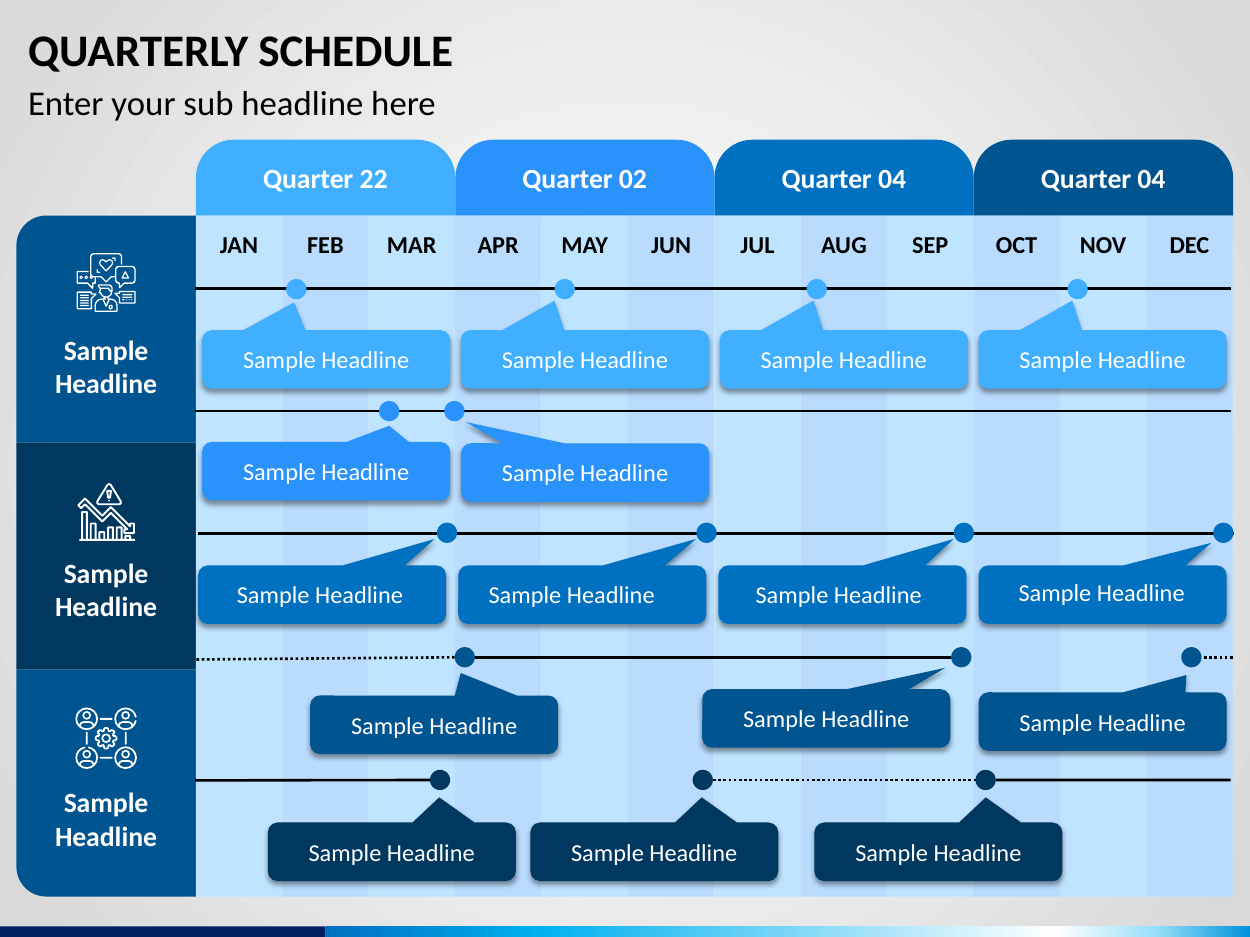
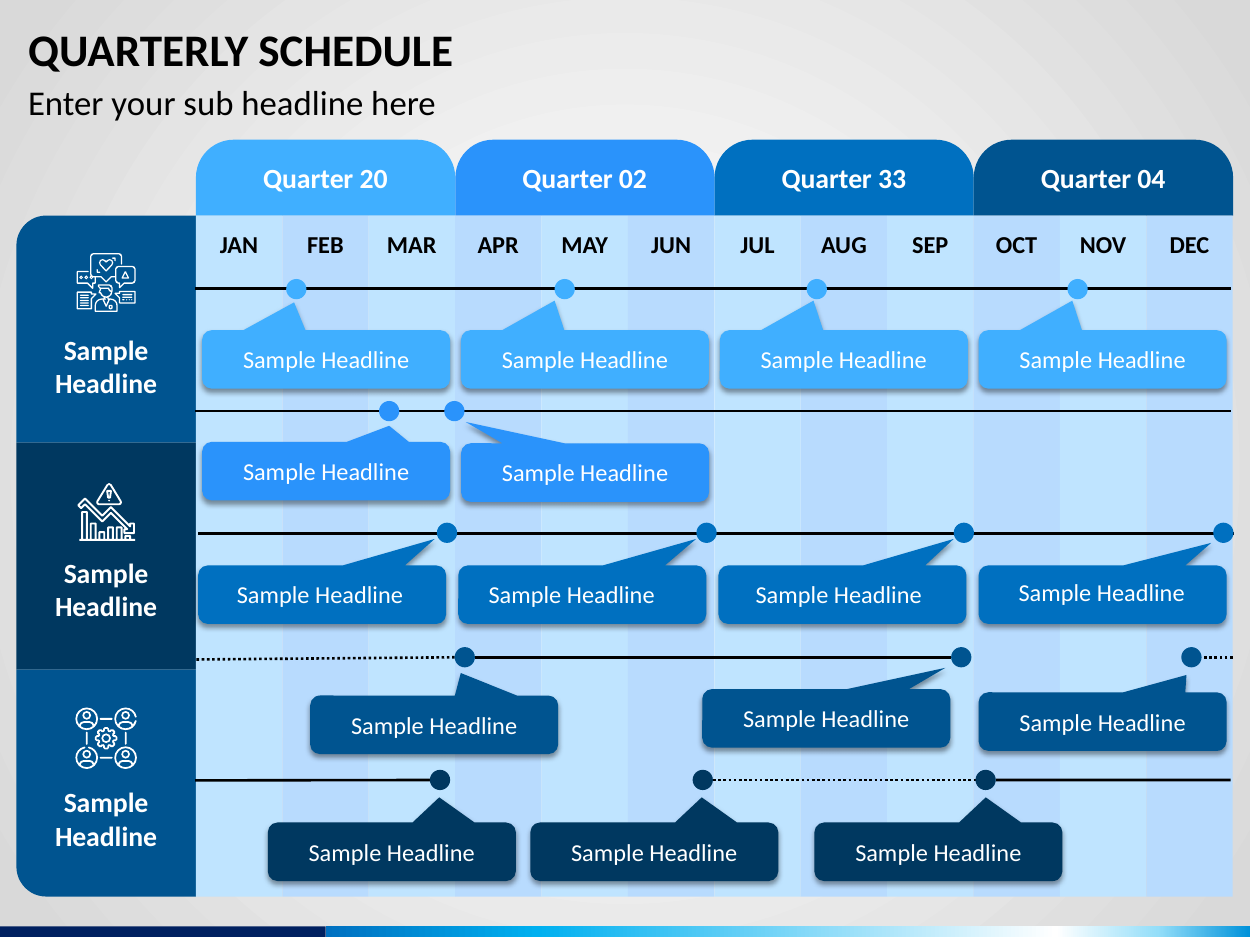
22: 22 -> 20
02 Quarter 04: 04 -> 33
